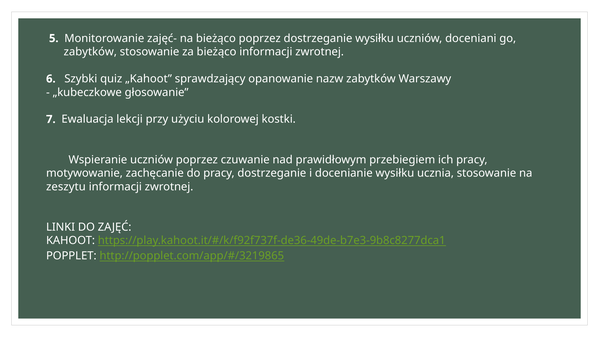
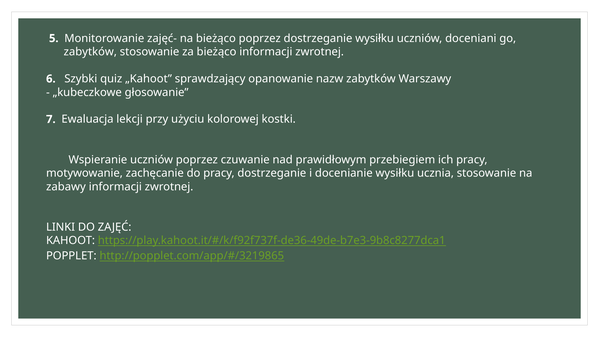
zeszytu: zeszytu -> zabawy
